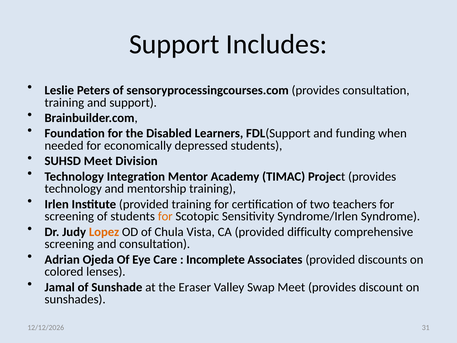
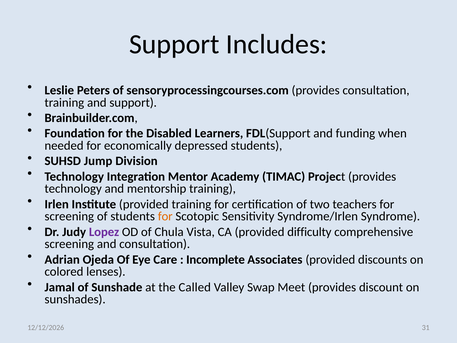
SUHSD Meet: Meet -> Jump
Lopez colour: orange -> purple
Eraser: Eraser -> Called
